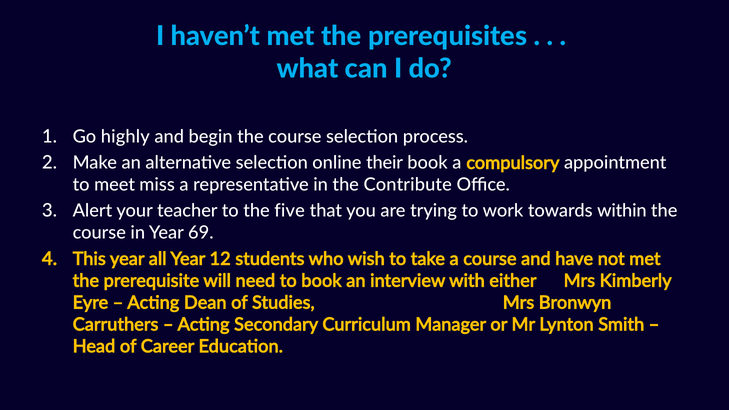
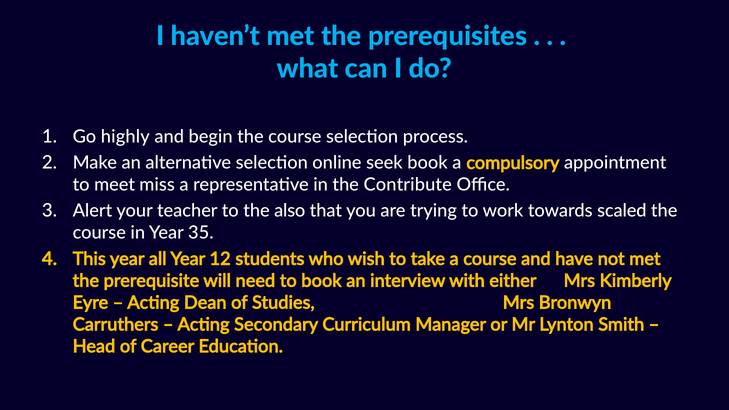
their: their -> seek
five: five -> also
within: within -> scaled
69: 69 -> 35
